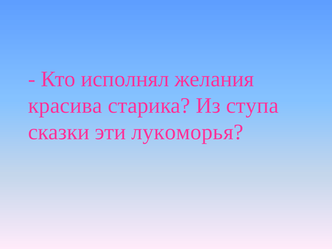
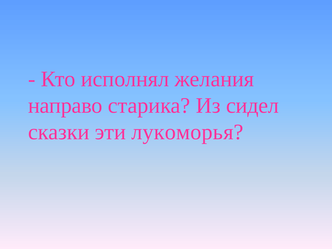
красива: красива -> направо
ступа: ступа -> сидел
